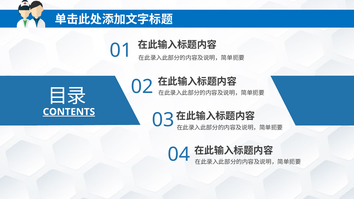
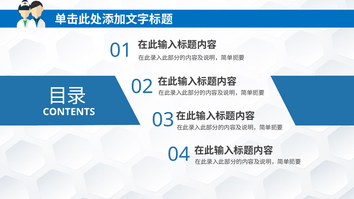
CONTENTS underline: present -> none
